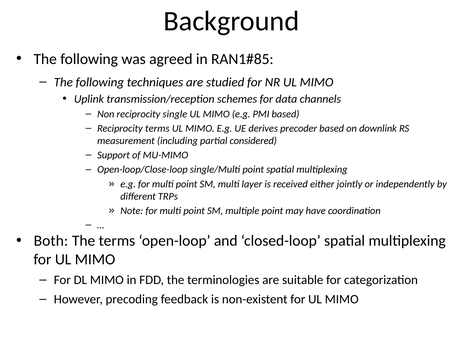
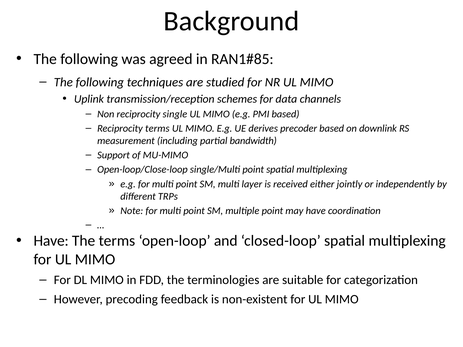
considered: considered -> bandwidth
Both at (51, 241): Both -> Have
